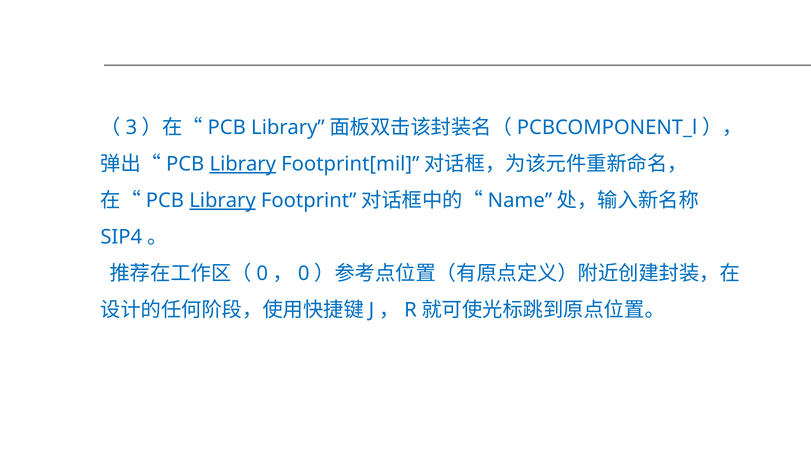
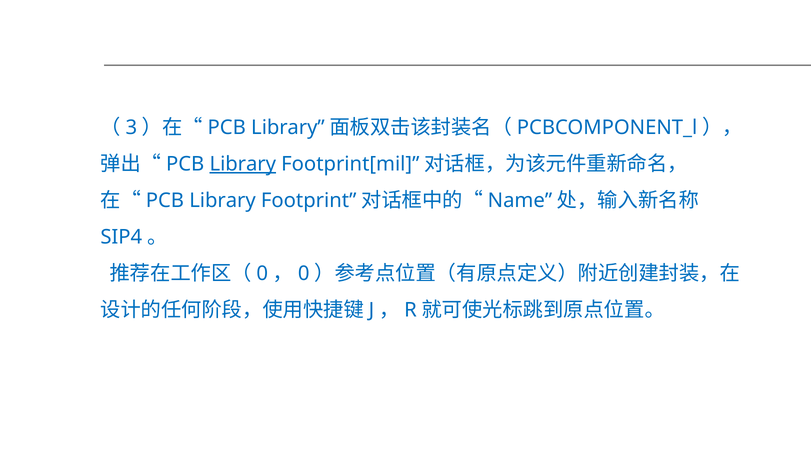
Library at (223, 201) underline: present -> none
